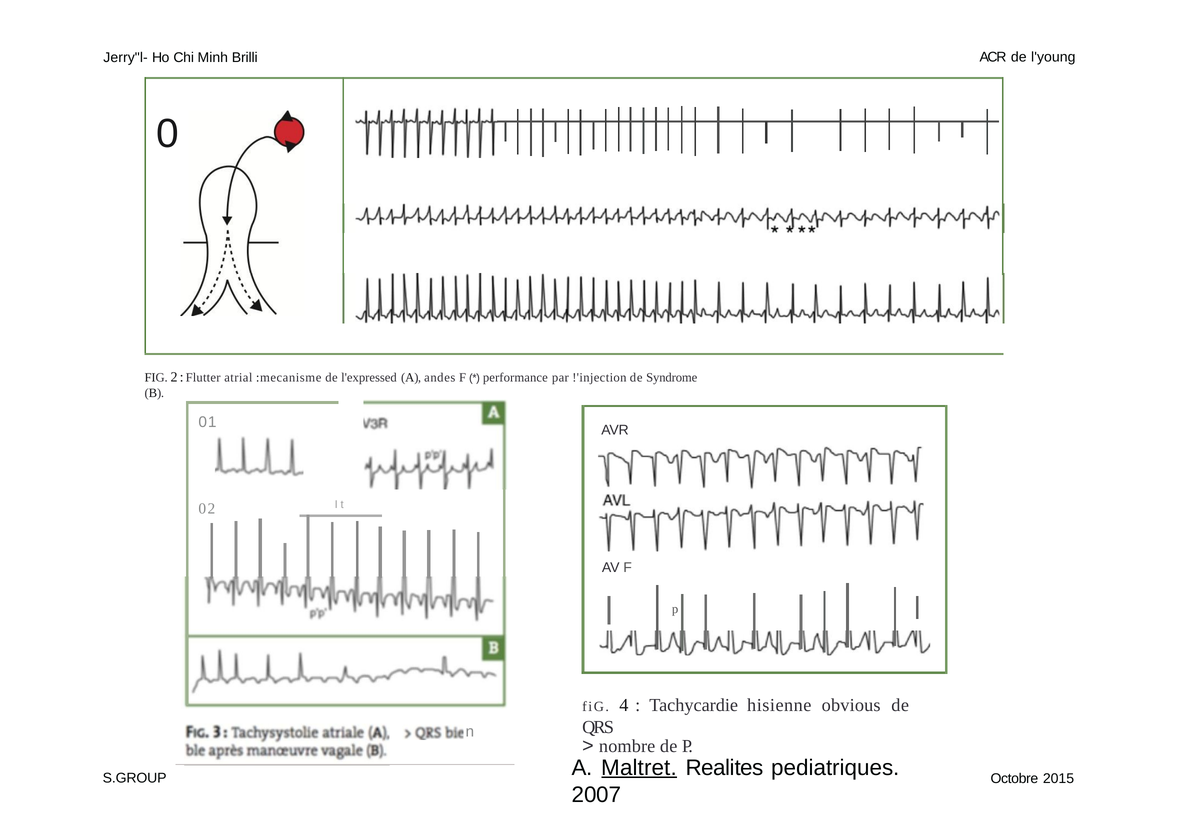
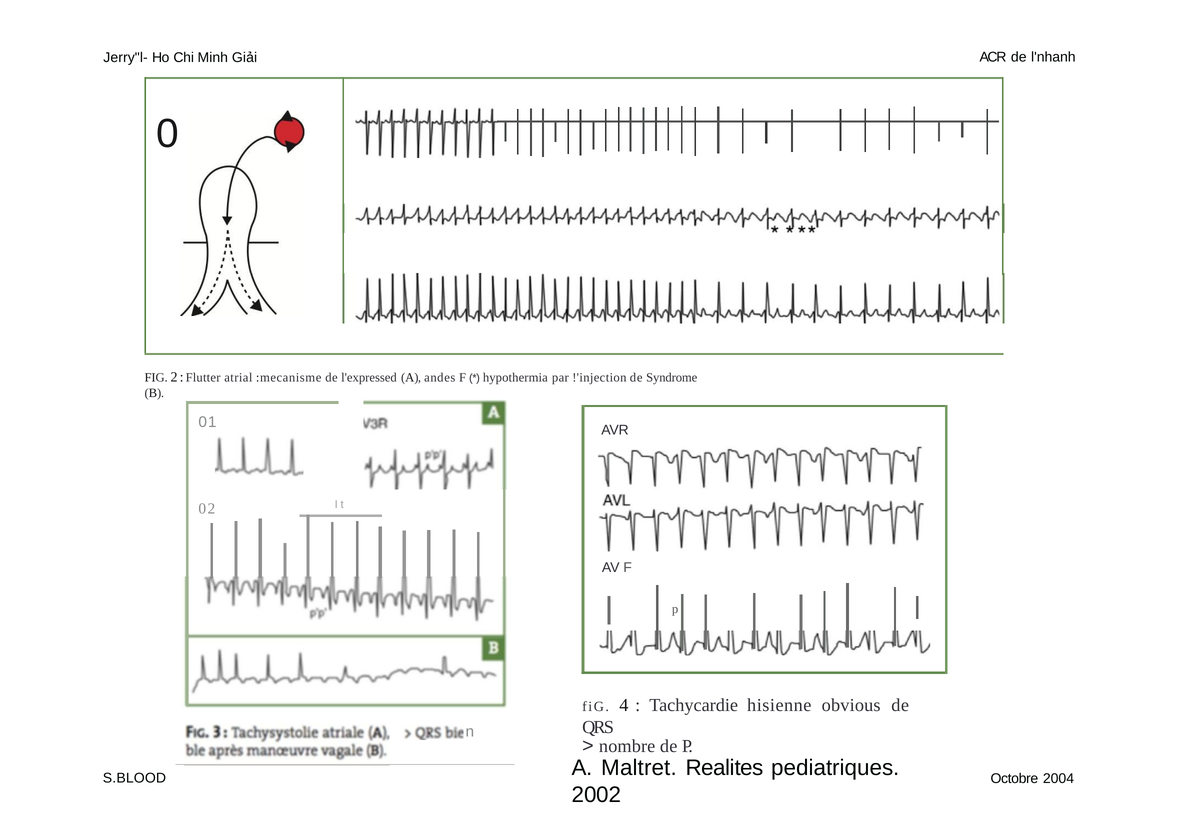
Brilli: Brilli -> Giải
l'young: l'young -> l'nhanh
performance: performance -> hypothermia
Maltret underline: present -> none
S.GROUP: S.GROUP -> S.BLOOD
2015: 2015 -> 2004
2007: 2007 -> 2002
